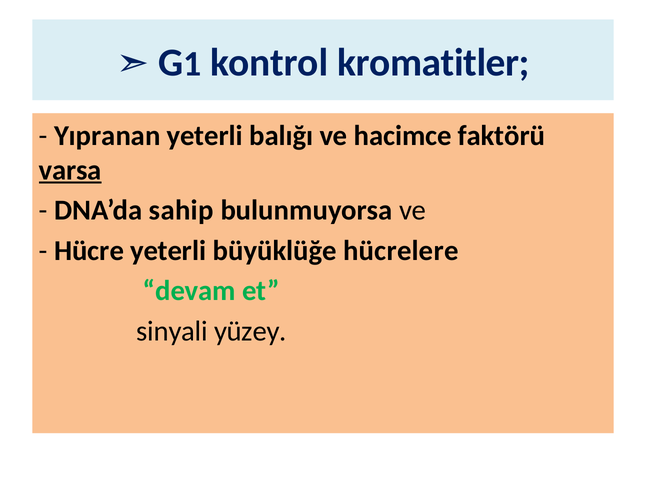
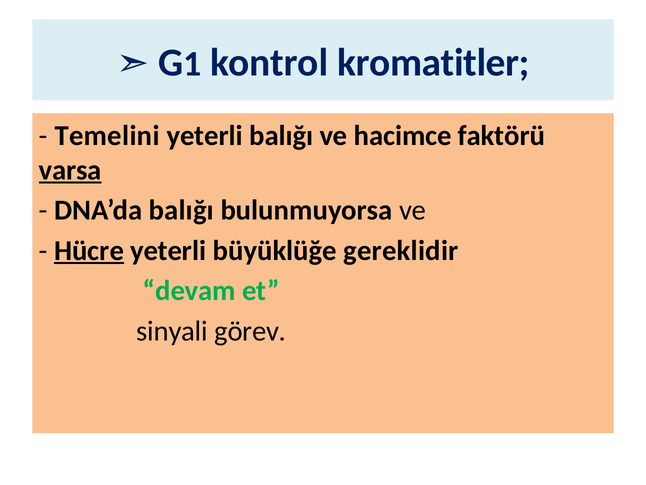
Yıpranan: Yıpranan -> Temelini
DNA’da sahip: sahip -> balığı
Hücre underline: none -> present
hücrelere: hücrelere -> gereklidir
yüzey: yüzey -> görev
